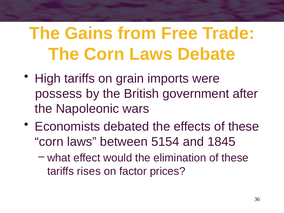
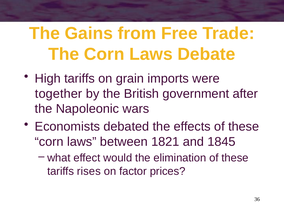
possess: possess -> together
5154: 5154 -> 1821
